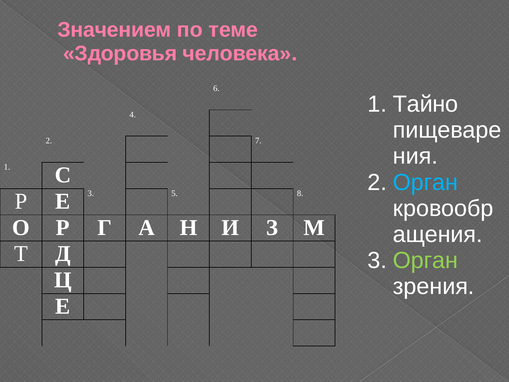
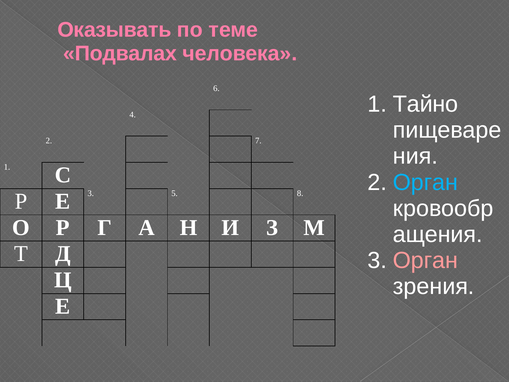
Значением: Значением -> Оказывать
Здоровья: Здоровья -> Подвалах
Орган at (425, 260) colour: light green -> pink
